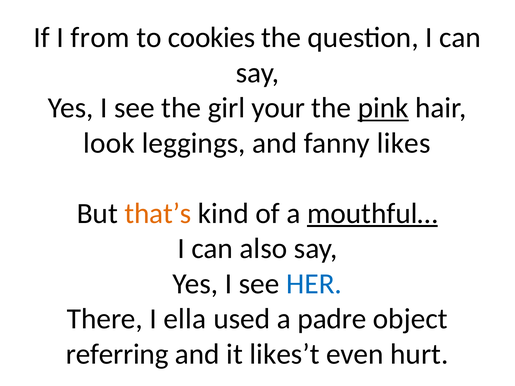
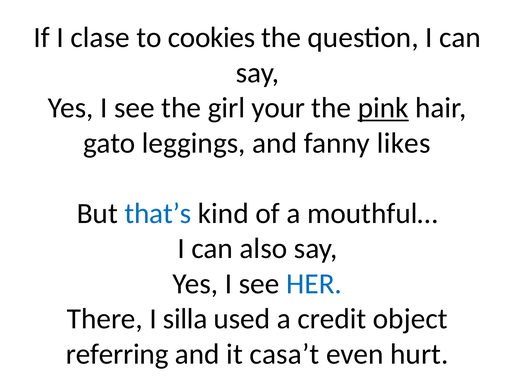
from: from -> clase
look: look -> gato
that’s colour: orange -> blue
mouthful… underline: present -> none
ella: ella -> silla
padre: padre -> credit
likes’t: likes’t -> casa’t
